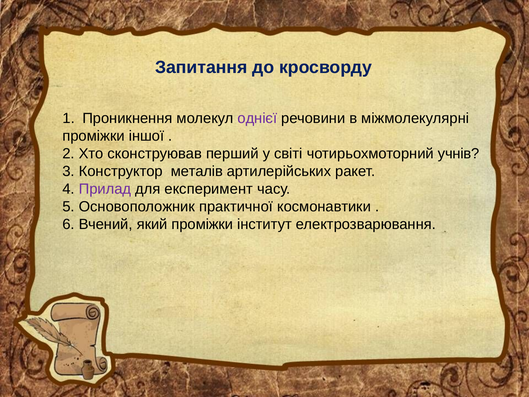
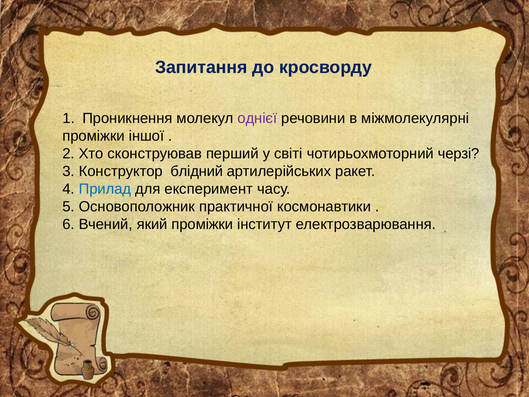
учнів: учнів -> черзі
металів: металів -> блідний
Прилад colour: purple -> blue
